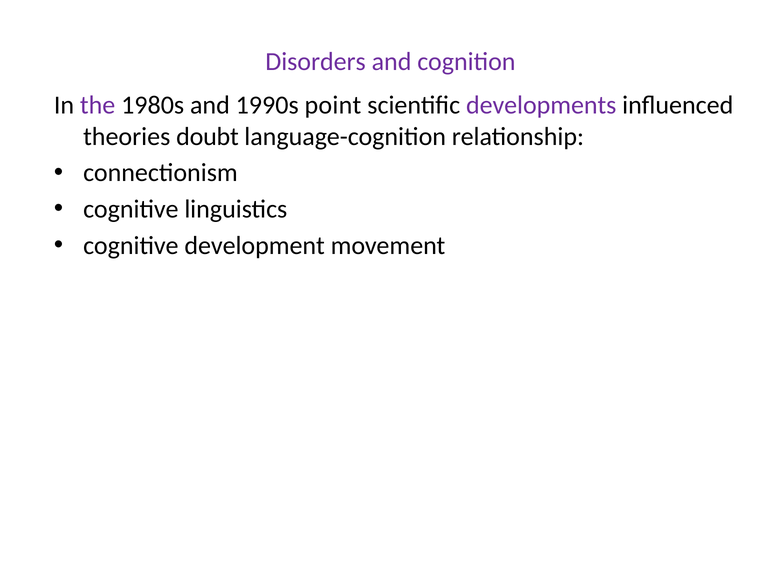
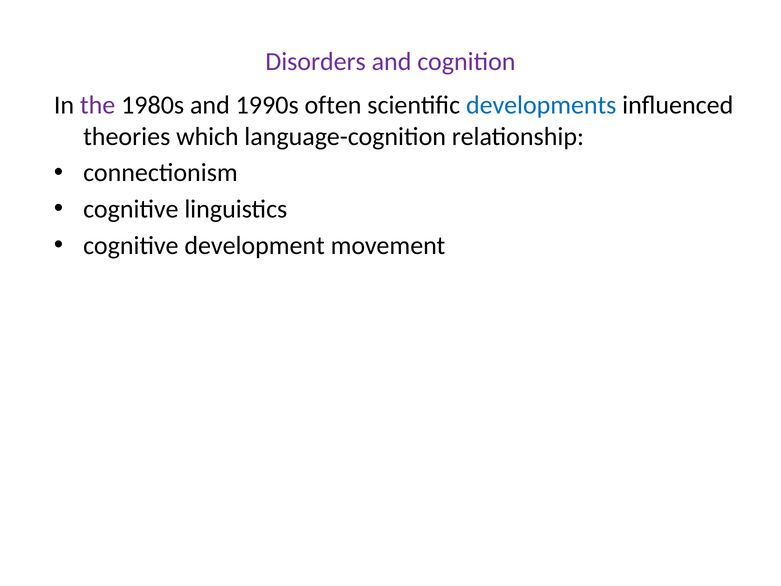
point: point -> often
developments colour: purple -> blue
doubt: doubt -> which
